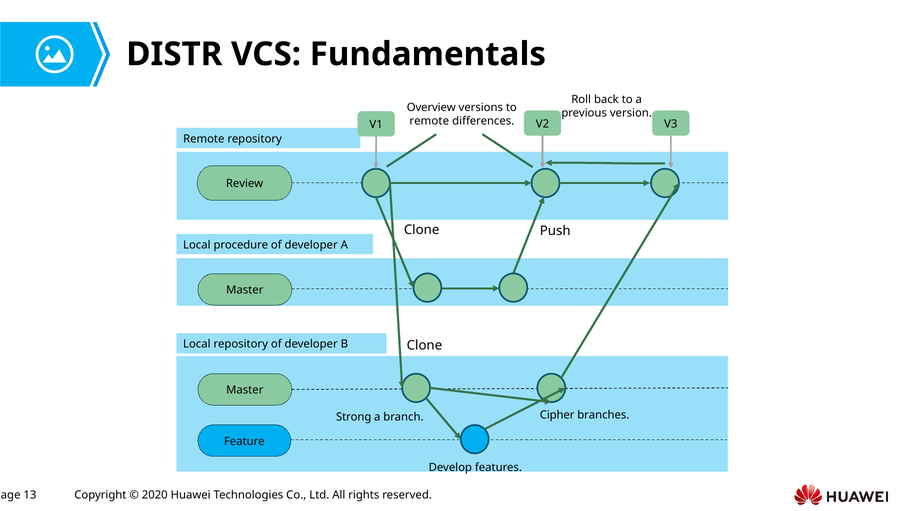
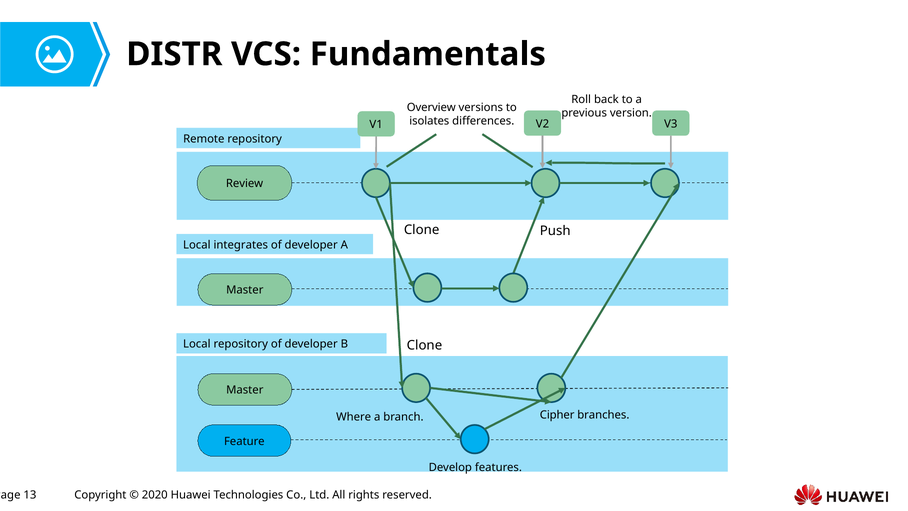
remote at (429, 121): remote -> isolates
procedure: procedure -> integrates
Strong: Strong -> Where
